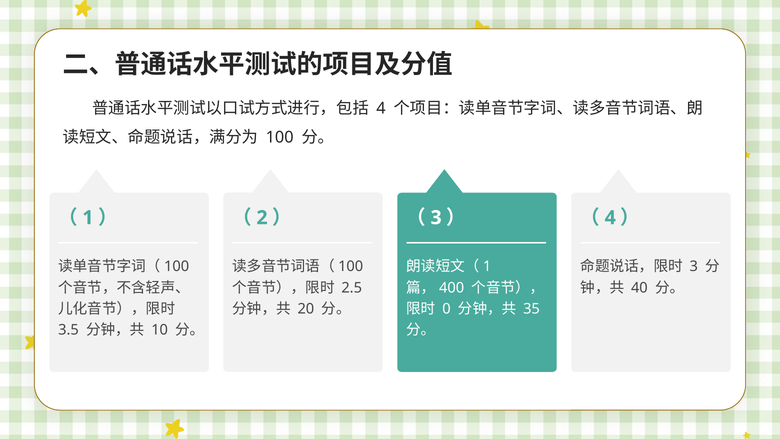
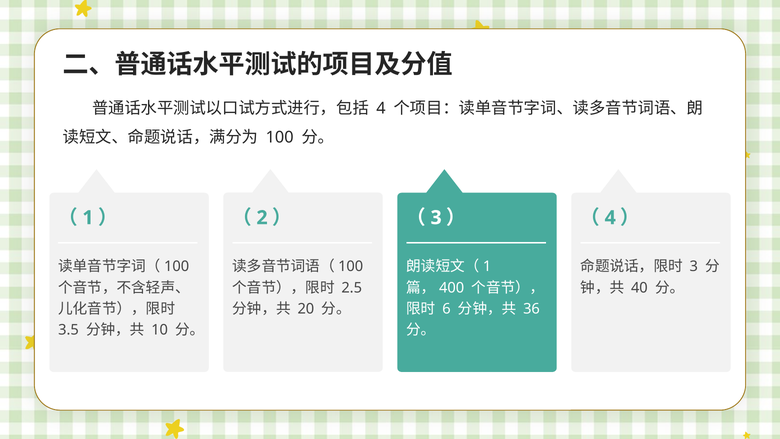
0: 0 -> 6
35: 35 -> 36
